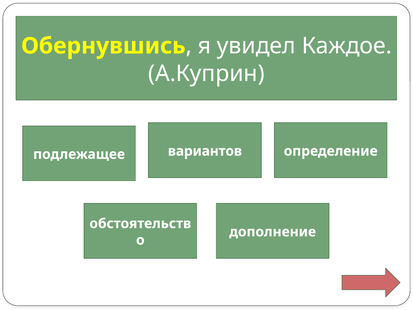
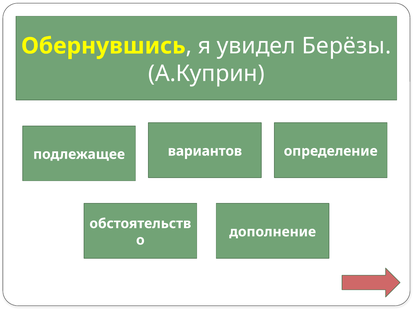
Каждое: Каждое -> Берёзы
